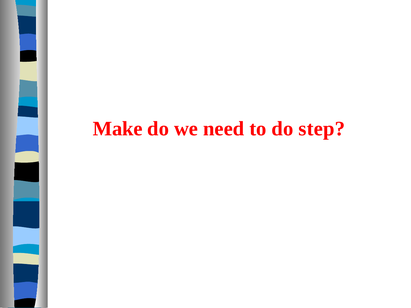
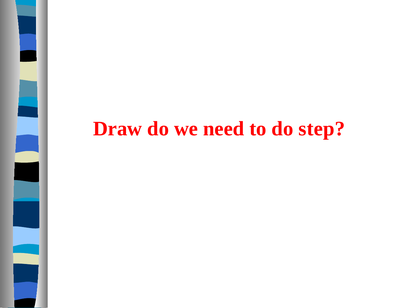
Make: Make -> Draw
